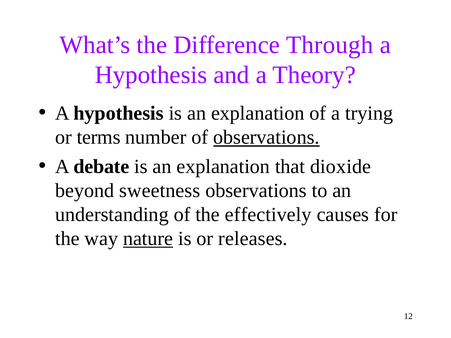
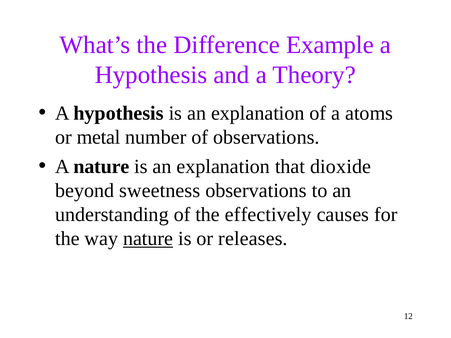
Through: Through -> Example
trying: trying -> atoms
terms: terms -> metal
observations at (266, 137) underline: present -> none
A debate: debate -> nature
